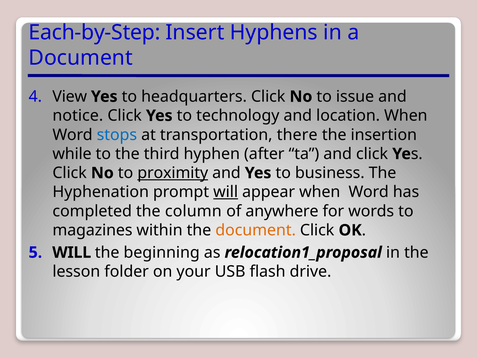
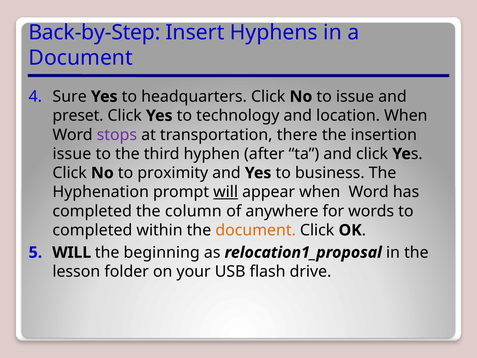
Each-by-Step: Each-by-Step -> Back-by-Step
View: View -> Sure
notice: notice -> preset
stops colour: blue -> purple
while at (72, 154): while -> issue
proximity underline: present -> none
magazines at (92, 230): magazines -> completed
